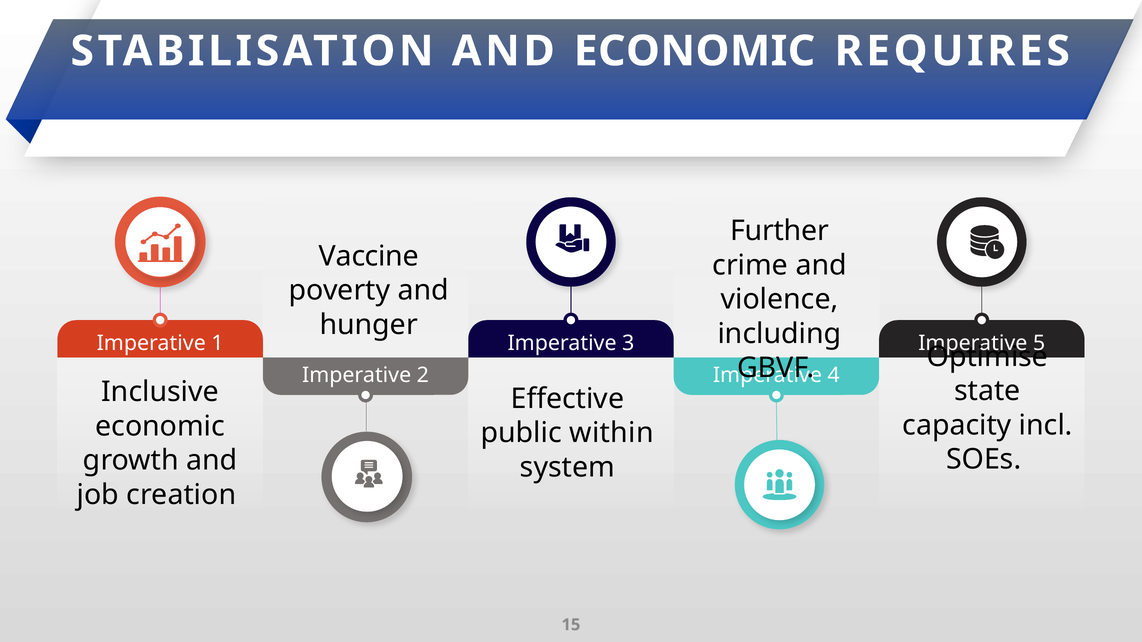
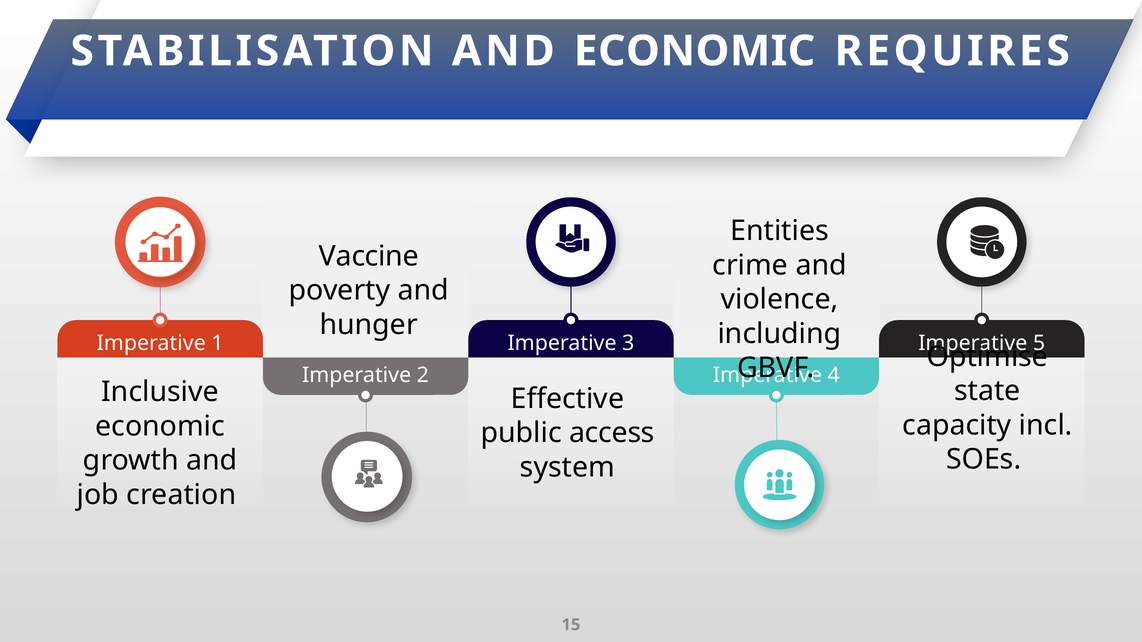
Further: Further -> Entities
within: within -> access
